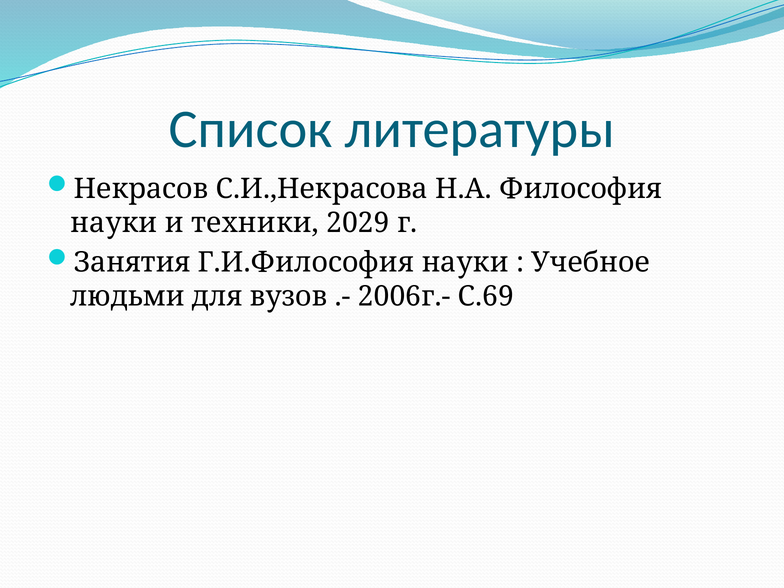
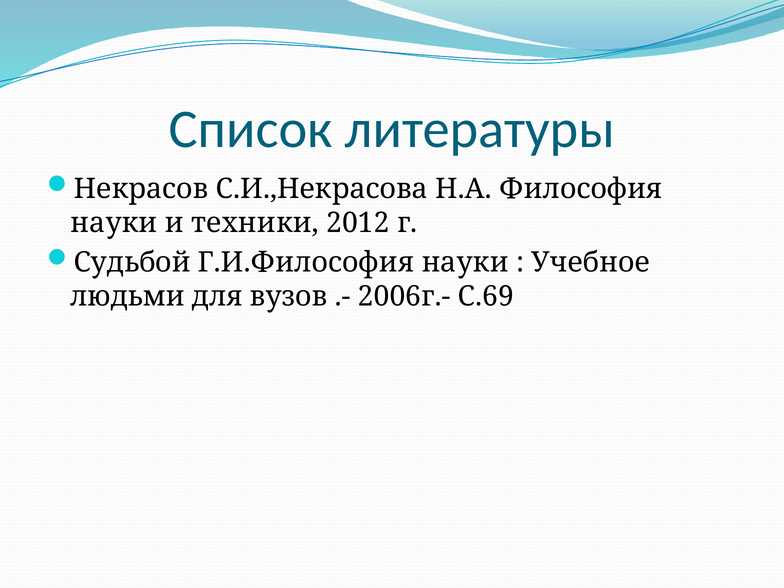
2029: 2029 -> 2012
Занятия: Занятия -> Судьбой
